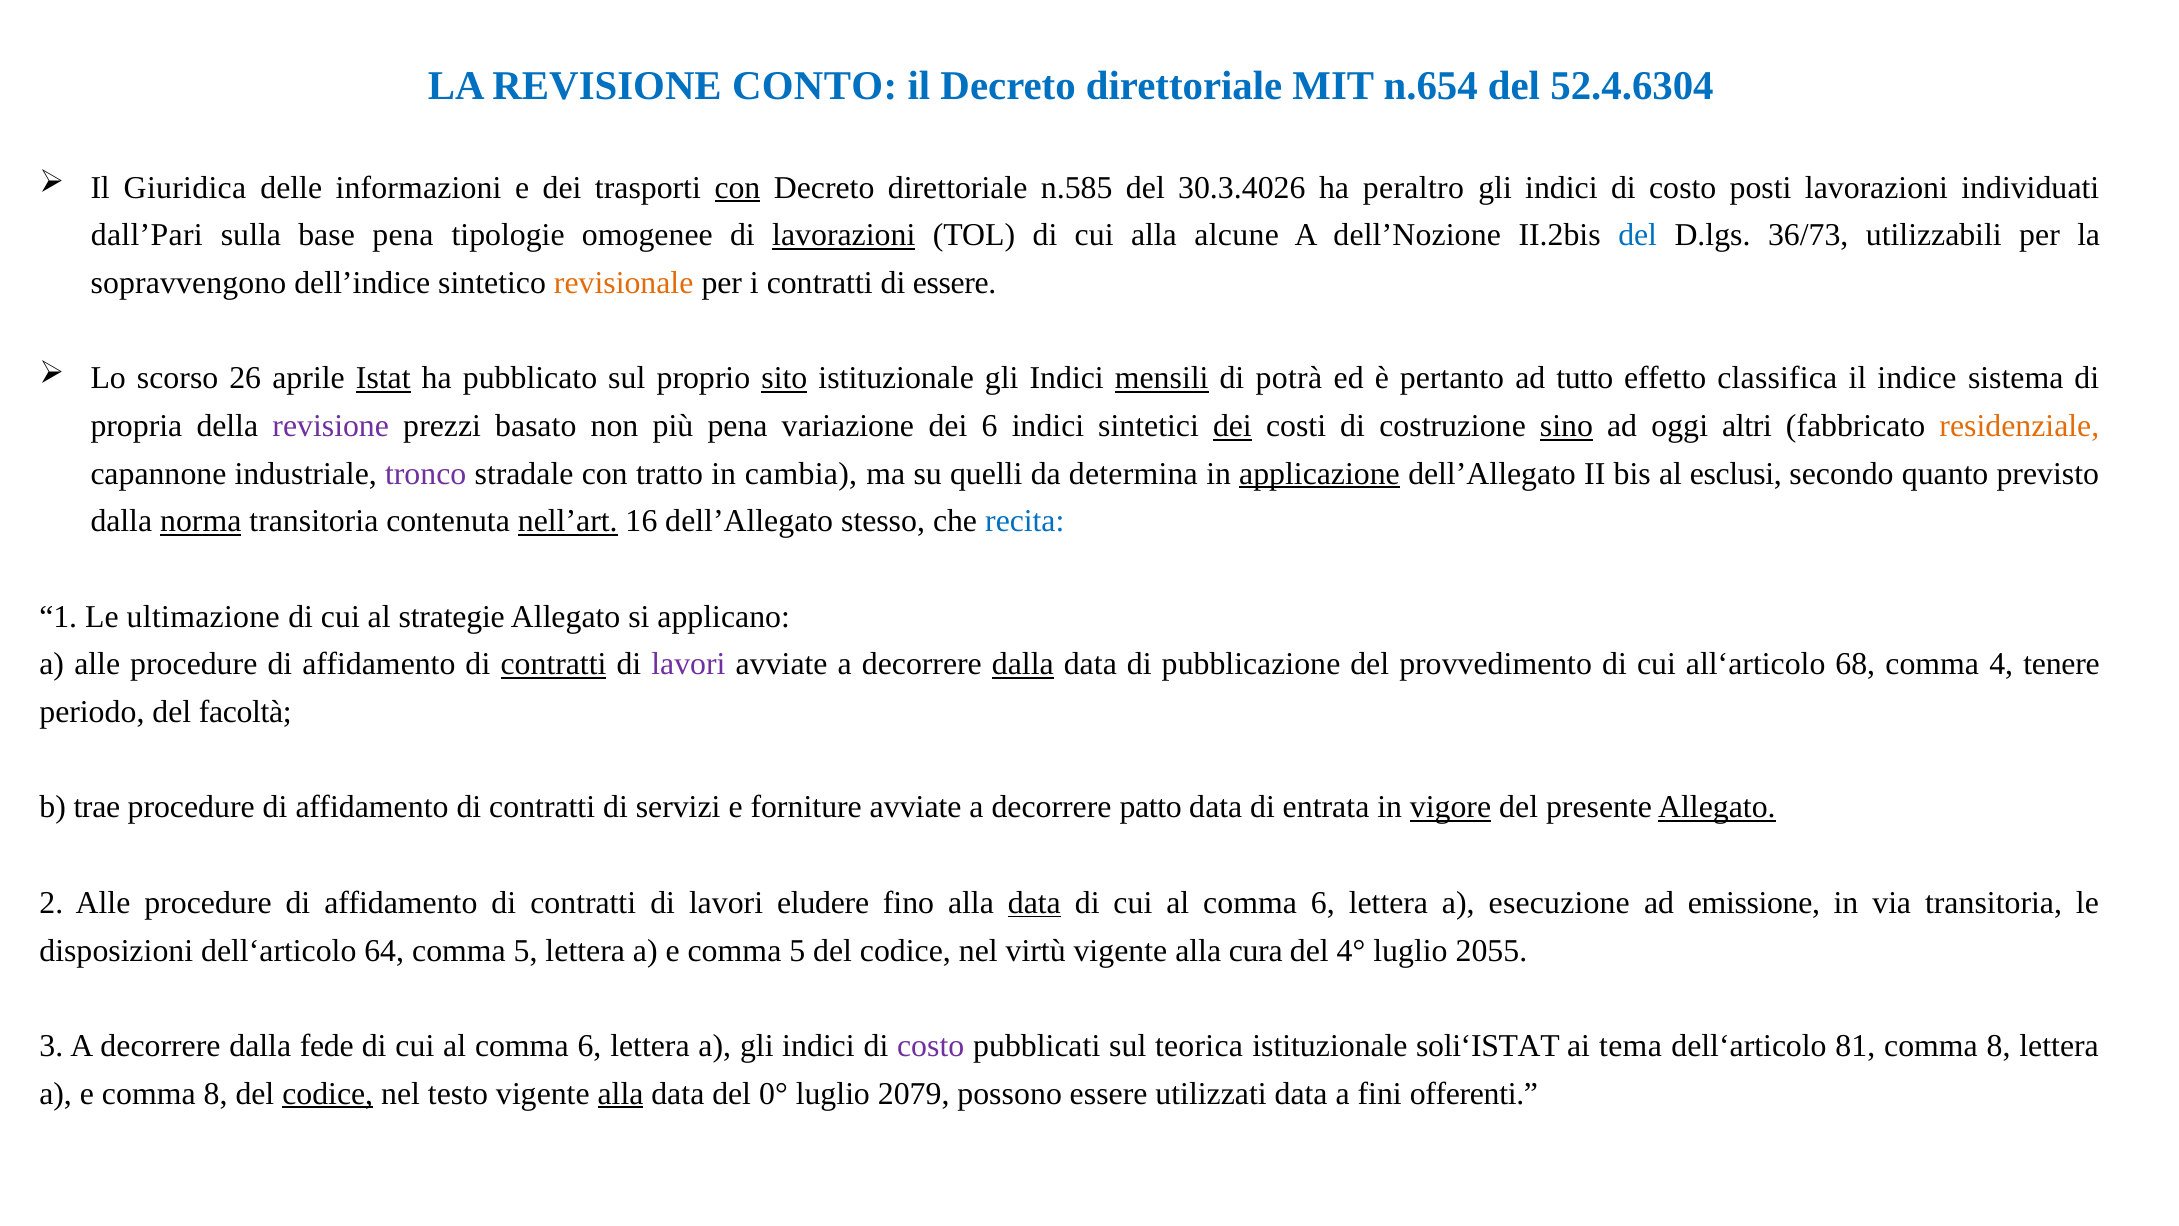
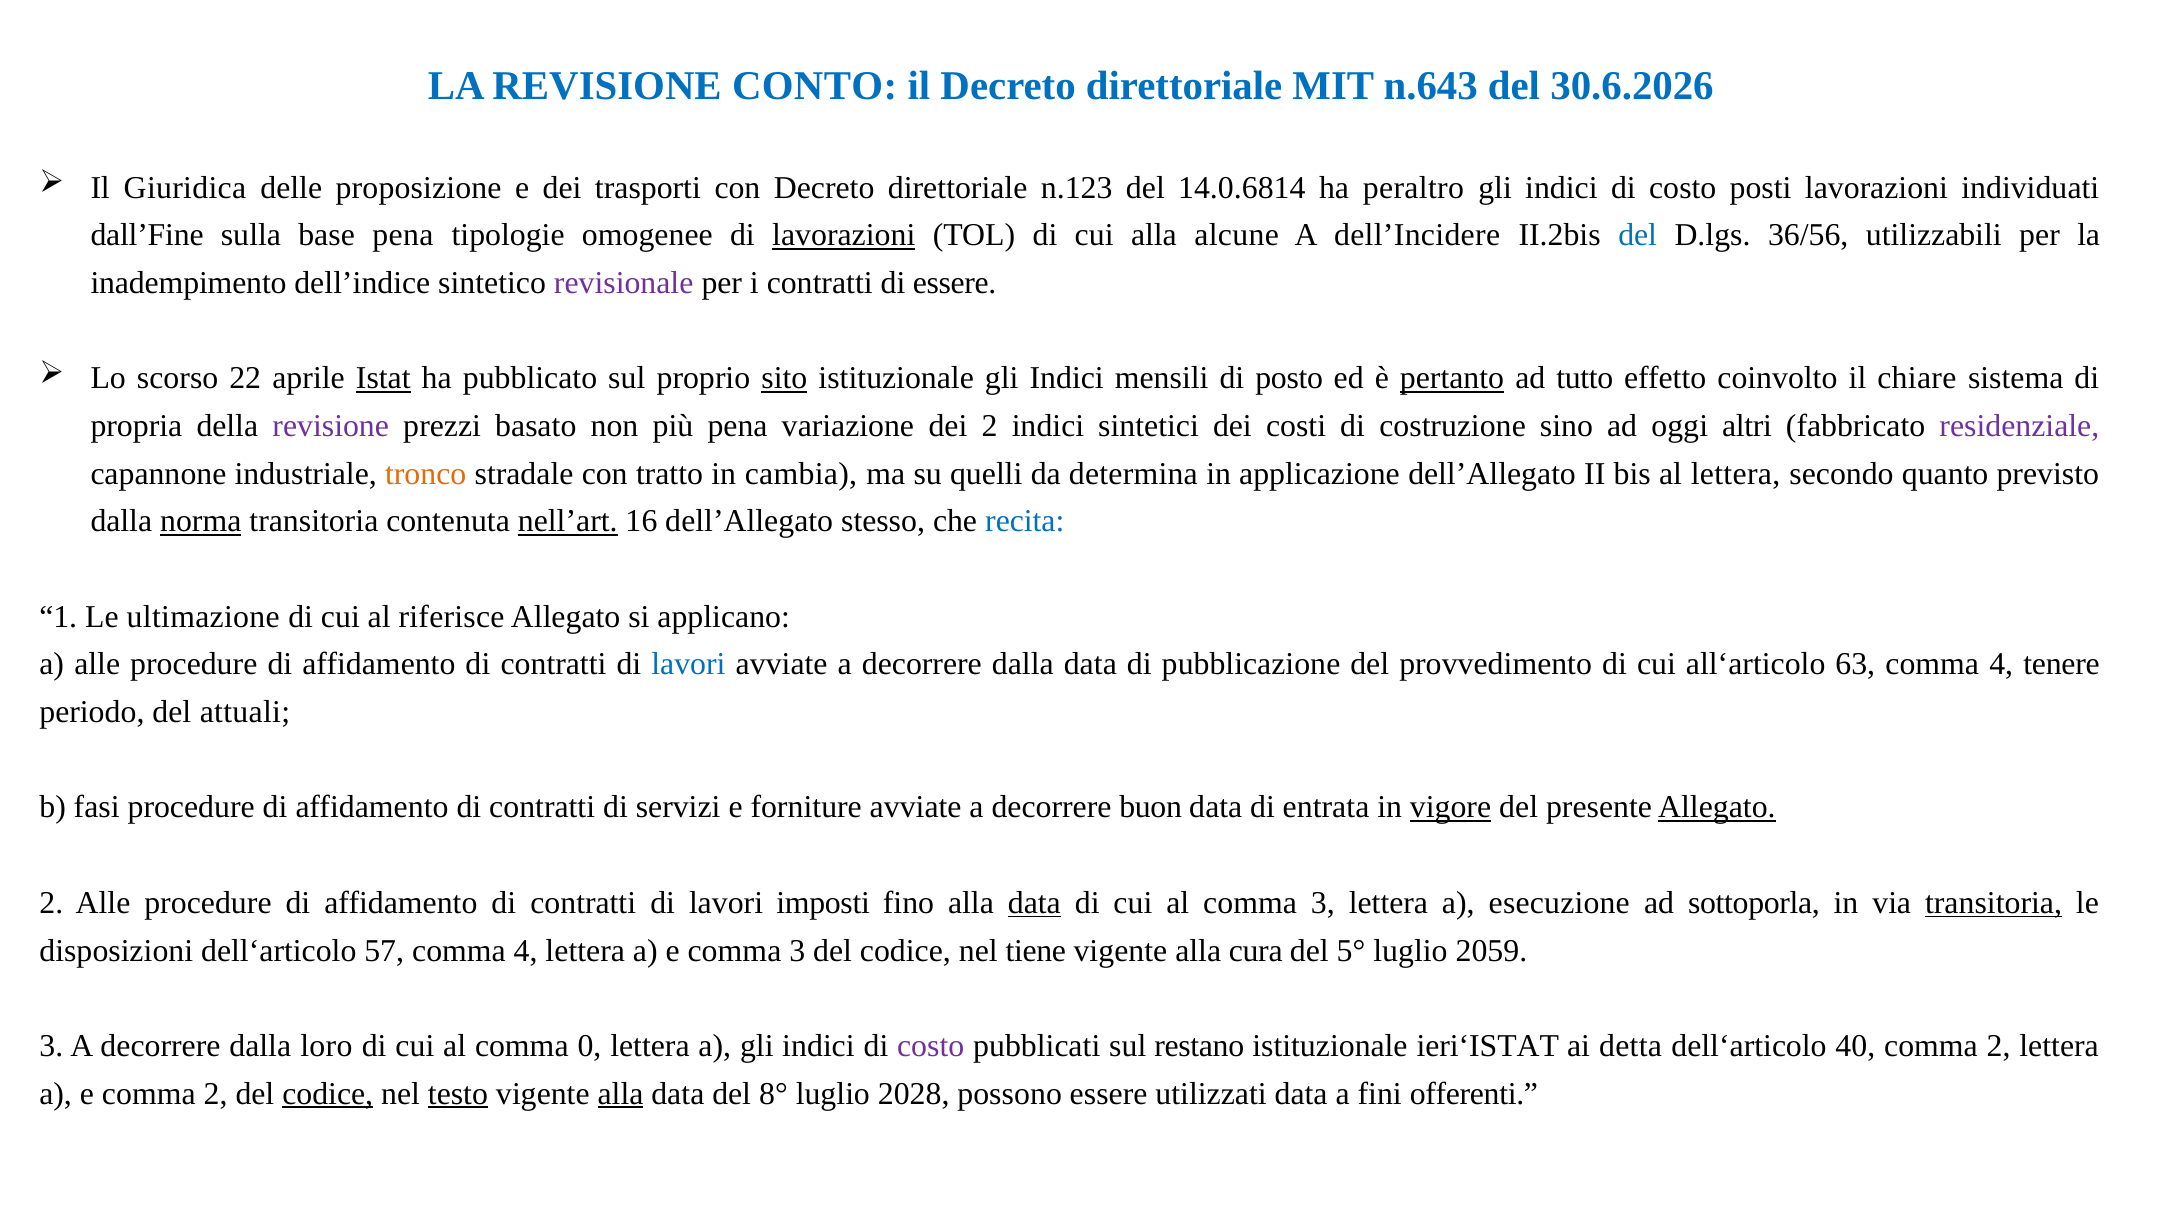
n.654: n.654 -> n.643
52.4.6304: 52.4.6304 -> 30.6.2026
informazioni: informazioni -> proposizione
con at (737, 187) underline: present -> none
n.585: n.585 -> n.123
30.3.4026: 30.3.4026 -> 14.0.6814
dall’Pari: dall’Pari -> dall’Fine
dell’Nozione: dell’Nozione -> dell’Incidere
36/73: 36/73 -> 36/56
sopravvengono: sopravvengono -> inadempimento
revisionale colour: orange -> purple
26: 26 -> 22
mensili underline: present -> none
potrà: potrà -> posto
pertanto underline: none -> present
classifica: classifica -> coinvolto
indice: indice -> chiare
dei 6: 6 -> 2
dei at (1232, 426) underline: present -> none
sino underline: present -> none
residenziale colour: orange -> purple
tronco colour: purple -> orange
applicazione underline: present -> none
al esclusi: esclusi -> lettera
strategie: strategie -> riferisce
contratti at (554, 664) underline: present -> none
lavori at (688, 664) colour: purple -> blue
dalla at (1023, 664) underline: present -> none
68: 68 -> 63
facoltà: facoltà -> attuali
trae: trae -> fasi
patto: patto -> buon
eludere: eludere -> imposti
6 at (1323, 903): 6 -> 3
emissione: emissione -> sottoporla
transitoria at (1994, 903) underline: none -> present
64: 64 -> 57
5 at (526, 950): 5 -> 4
e comma 5: 5 -> 3
virtù: virtù -> tiene
4°: 4° -> 5°
2055: 2055 -> 2059
fede: fede -> loro
6 at (590, 1046): 6 -> 0
teorica: teorica -> restano
soli‘ISTAT: soli‘ISTAT -> ieri‘ISTAT
tema: tema -> detta
81: 81 -> 40
8 at (1999, 1046): 8 -> 2
e comma 8: 8 -> 2
testo underline: none -> present
0°: 0° -> 8°
2079: 2079 -> 2028
